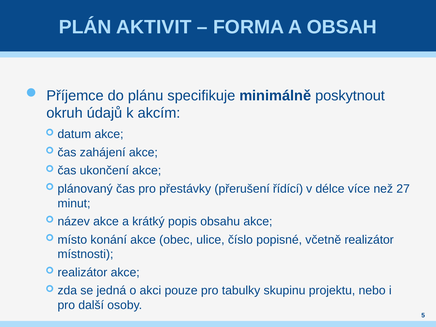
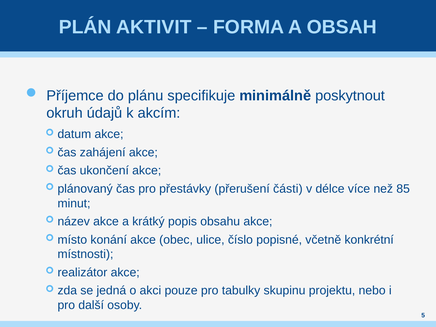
řídící: řídící -> části
27: 27 -> 85
včetně realizátor: realizátor -> konkrétní
